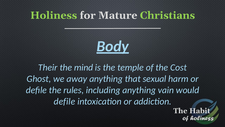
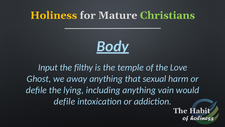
Holiness colour: light green -> yellow
Their: Their -> Input
mind: mind -> filthy
Cost: Cost -> Love
rules: rules -> lying
